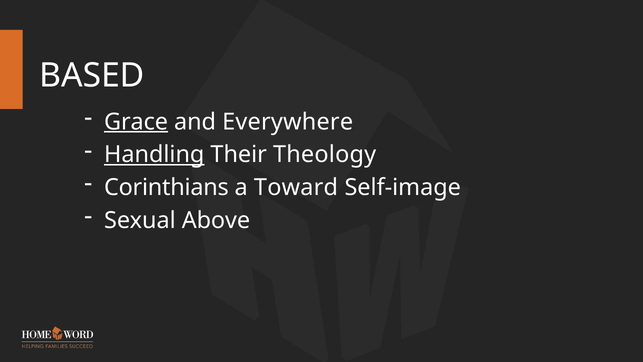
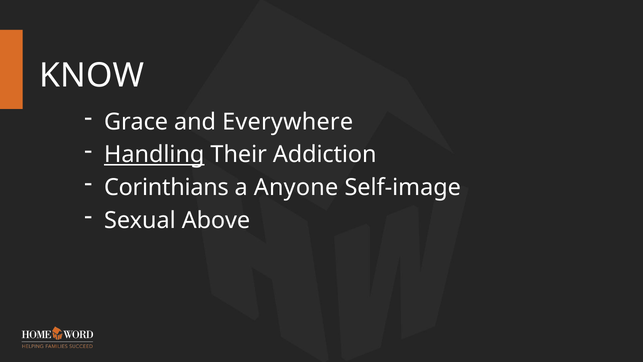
BASED: BASED -> KNOW
Grace underline: present -> none
Theology: Theology -> Addiction
Toward: Toward -> Anyone
